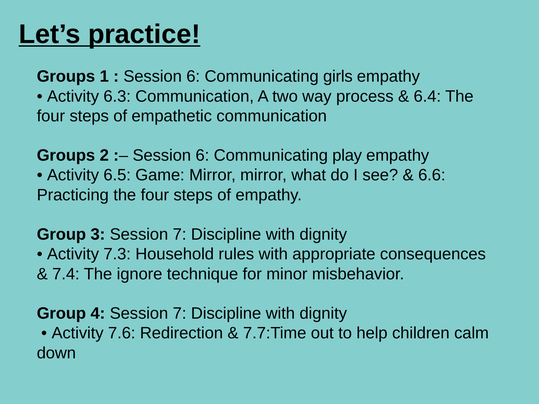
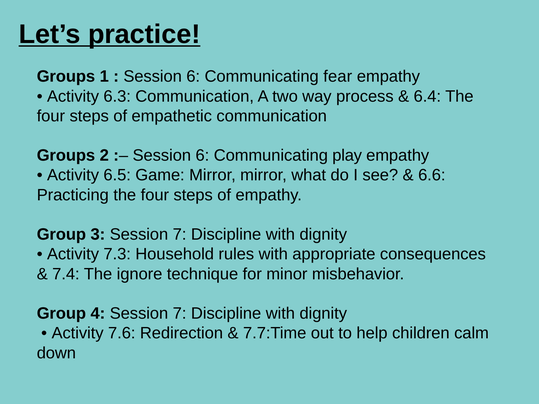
girls: girls -> fear
